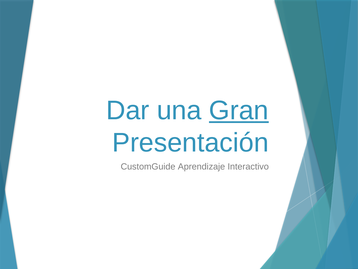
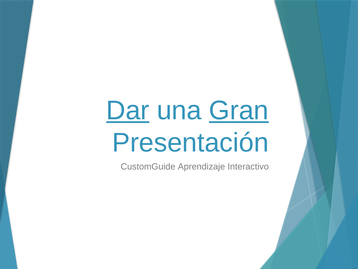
Dar underline: none -> present
